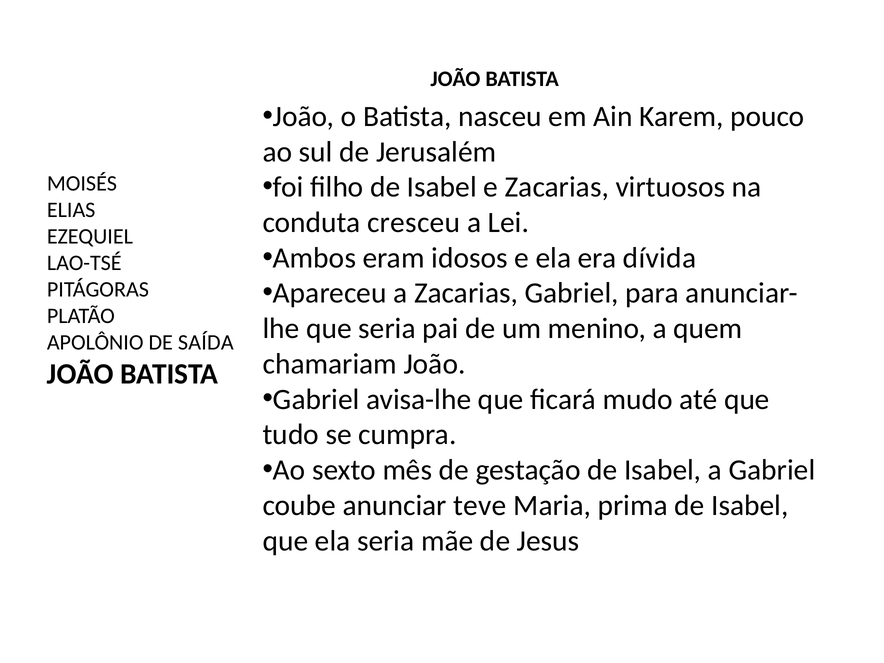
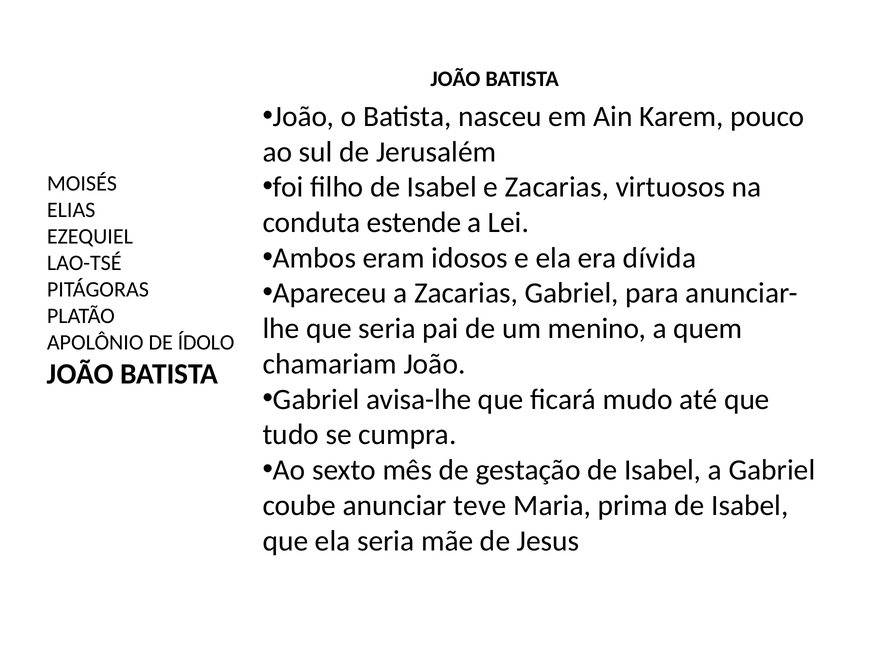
cresceu: cresceu -> estende
SAÍDA: SAÍDA -> ÍDOLO
